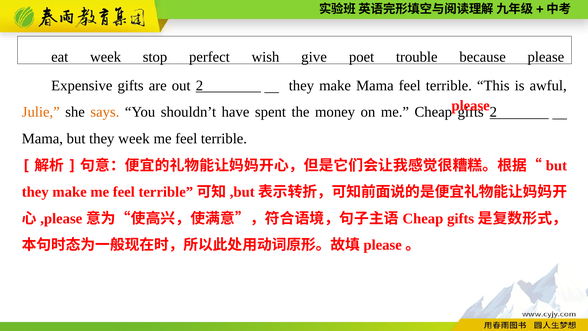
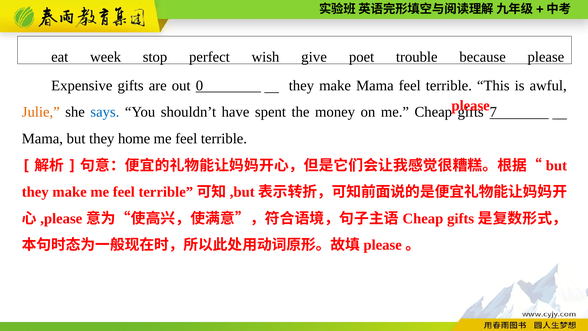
out 2: 2 -> 0
says colour: orange -> blue
2 at (493, 112): 2 -> 7
they week: week -> home
